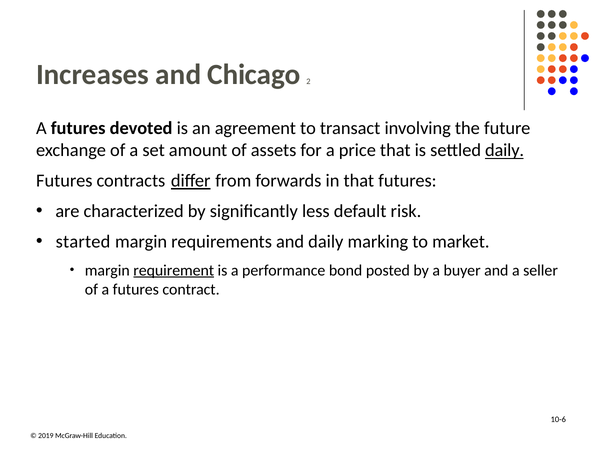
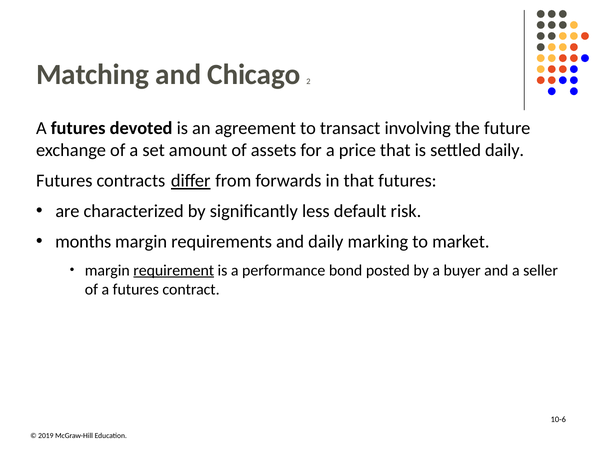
Increases: Increases -> Matching
daily at (505, 151) underline: present -> none
started: started -> months
